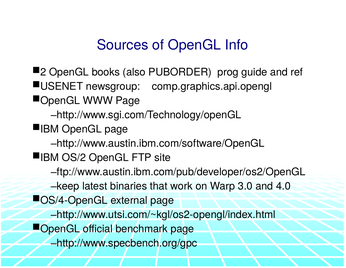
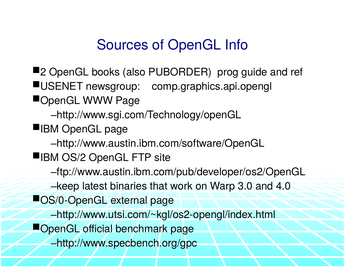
OS/4-OpenGL: OS/4-OpenGL -> OS/0-OpenGL
